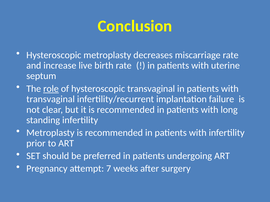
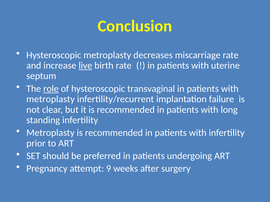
live underline: none -> present
transvaginal at (51, 99): transvaginal -> metroplasty
7: 7 -> 9
